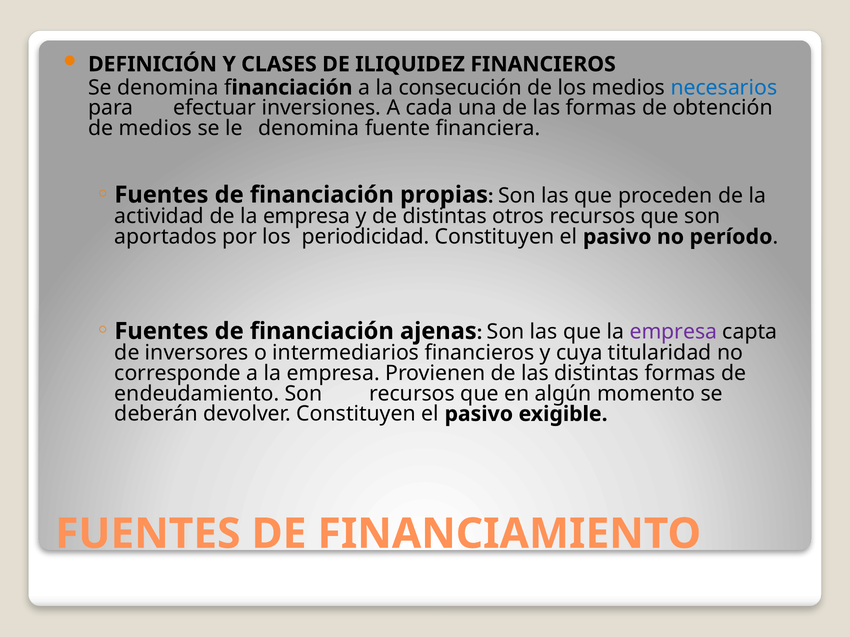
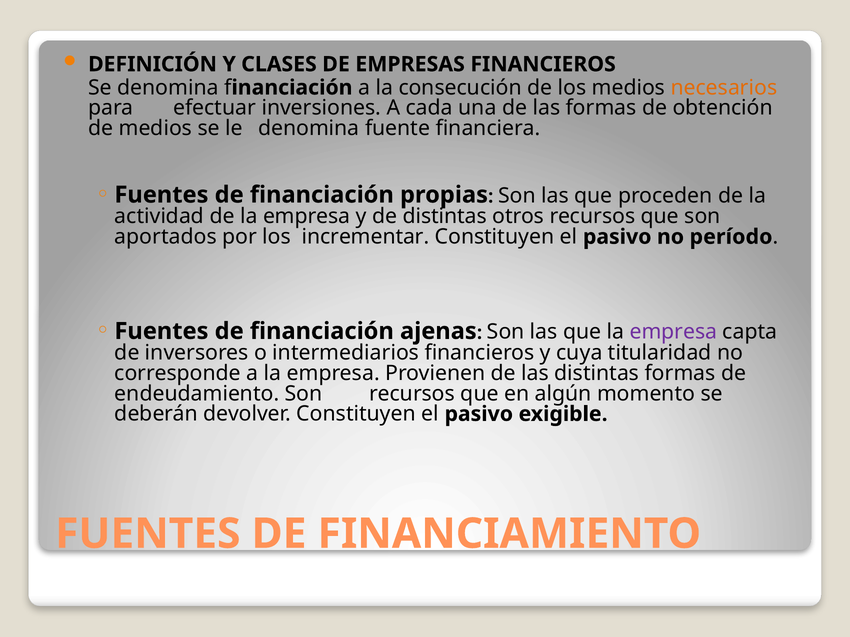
ILIQUIDEZ: ILIQUIDEZ -> EMPRESAS
necesarios colour: blue -> orange
periodicidad: periodicidad -> incrementar
